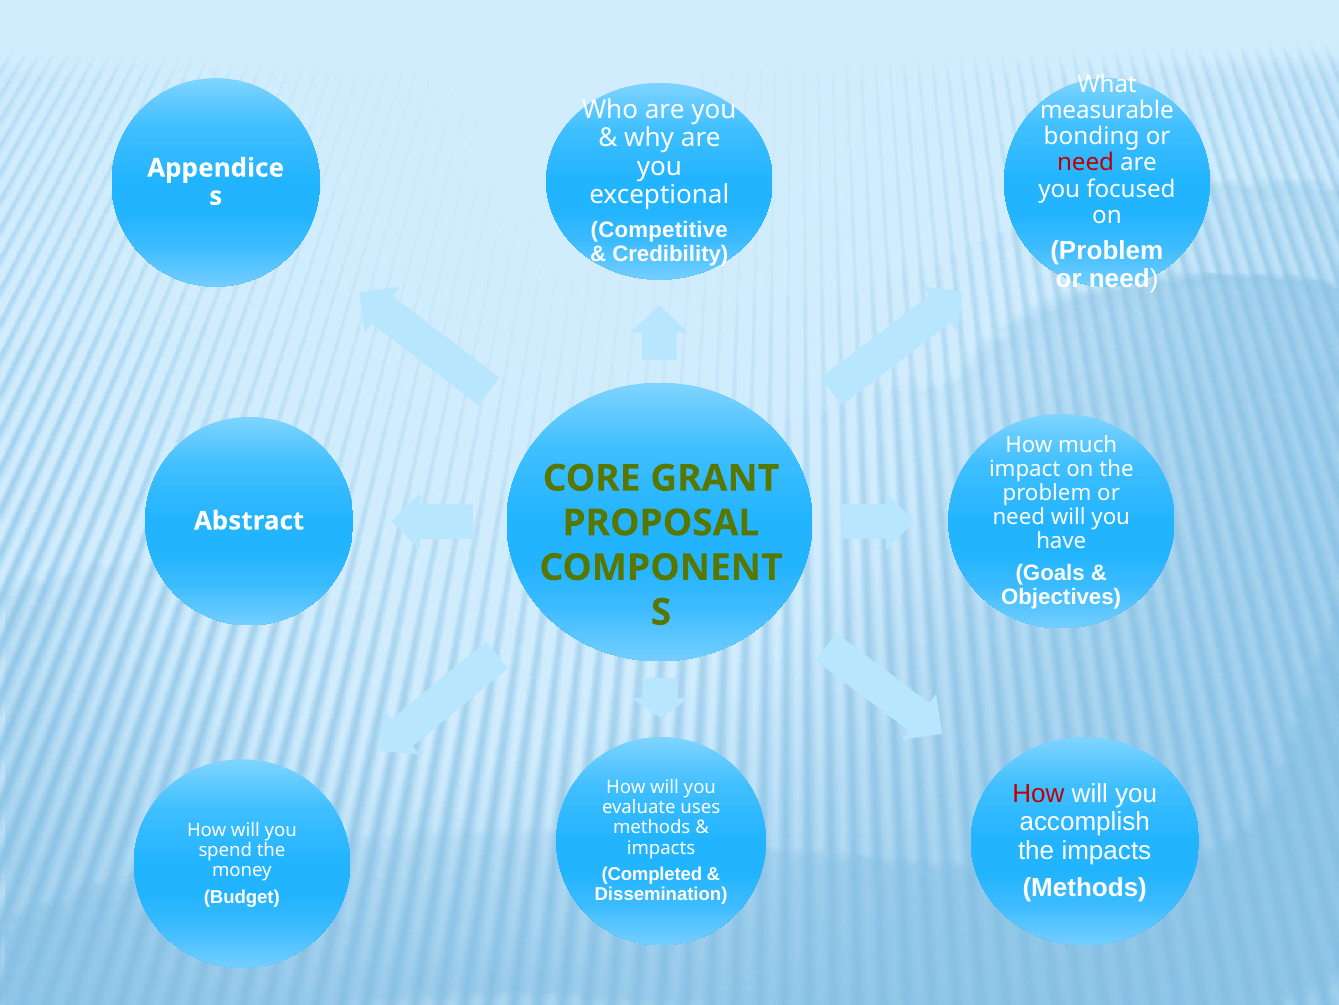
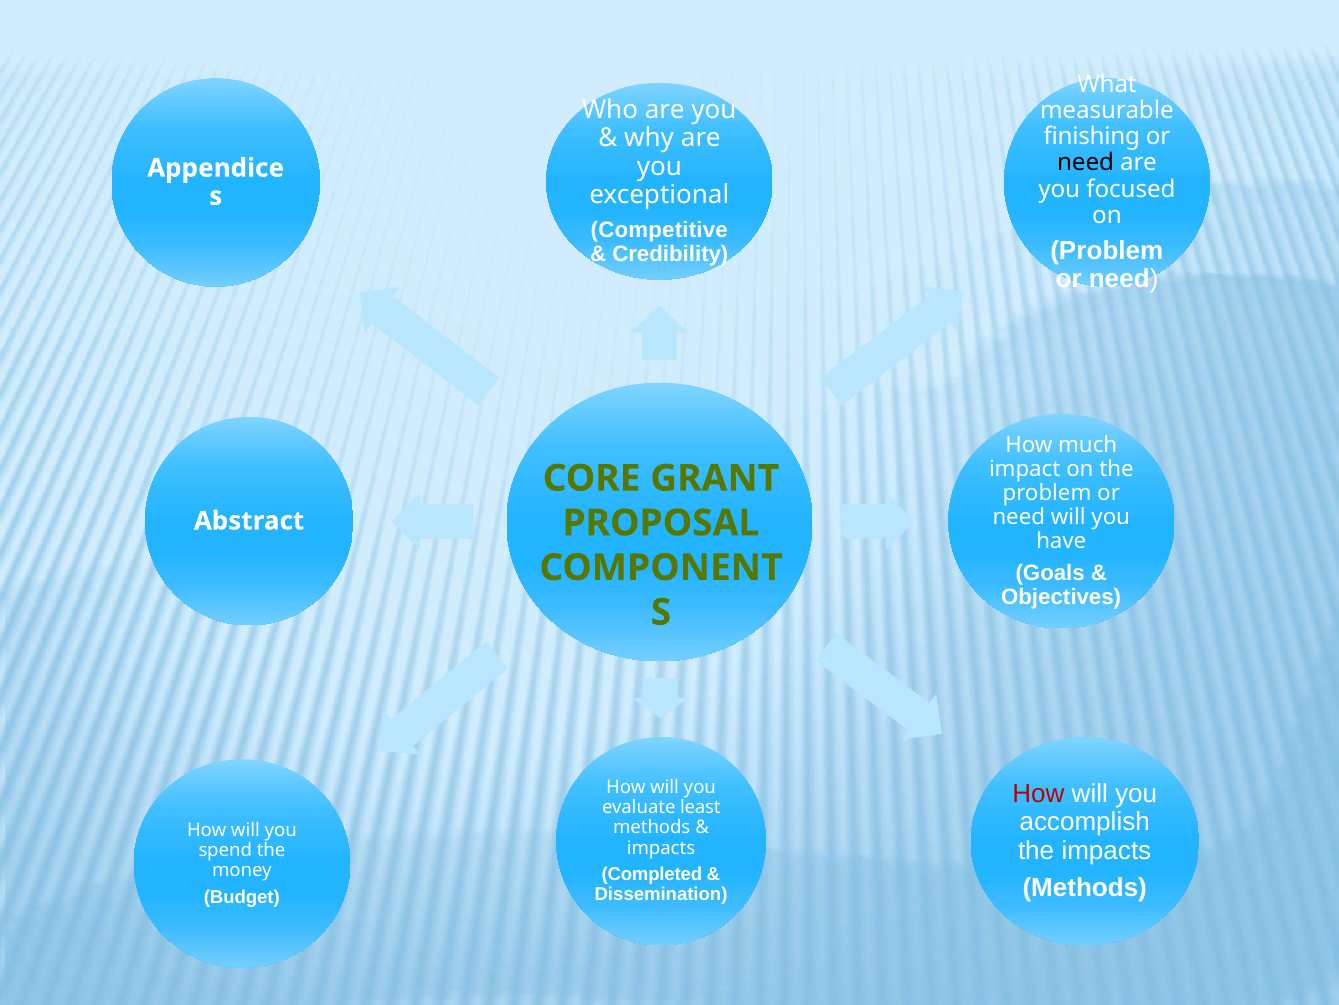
bonding: bonding -> finishing
need at (1086, 163) colour: red -> black
uses: uses -> least
